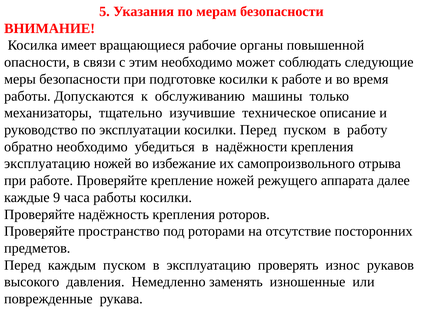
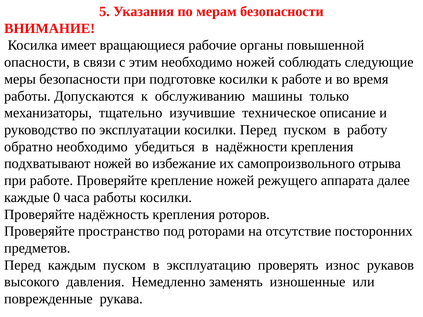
необходимо может: может -> ножей
эксплуатацию at (47, 164): эксплуатацию -> подхватывают
9: 9 -> 0
